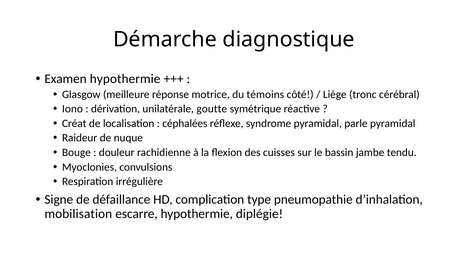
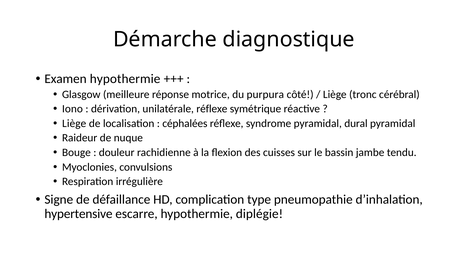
témoins: témoins -> purpura
unilatérale goutte: goutte -> réflexe
Créat at (74, 124): Créat -> Liège
parle: parle -> dural
mobilisation: mobilisation -> hypertensive
